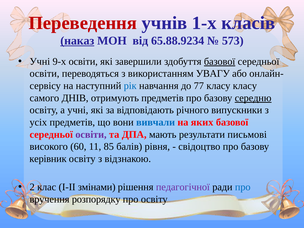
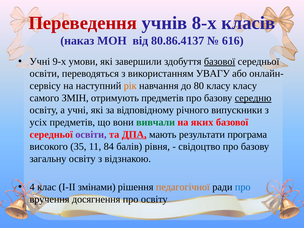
1-х: 1-х -> 8-х
наказ underline: present -> none
65.88.9234: 65.88.9234 -> 80.86.4137
573: 573 -> 616
9-х освіти: освіти -> умови
рік colour: blue -> orange
77: 77 -> 80
ДНІВ: ДНІВ -> ЗМІН
відповідають: відповідають -> відповідному
вивчали colour: blue -> green
ДПА underline: none -> present
письмові: письмові -> програма
60: 60 -> 35
85: 85 -> 84
керівник: керівник -> загальну
2: 2 -> 4
педагогічної colour: purple -> orange
розпорядку: розпорядку -> досягнення
